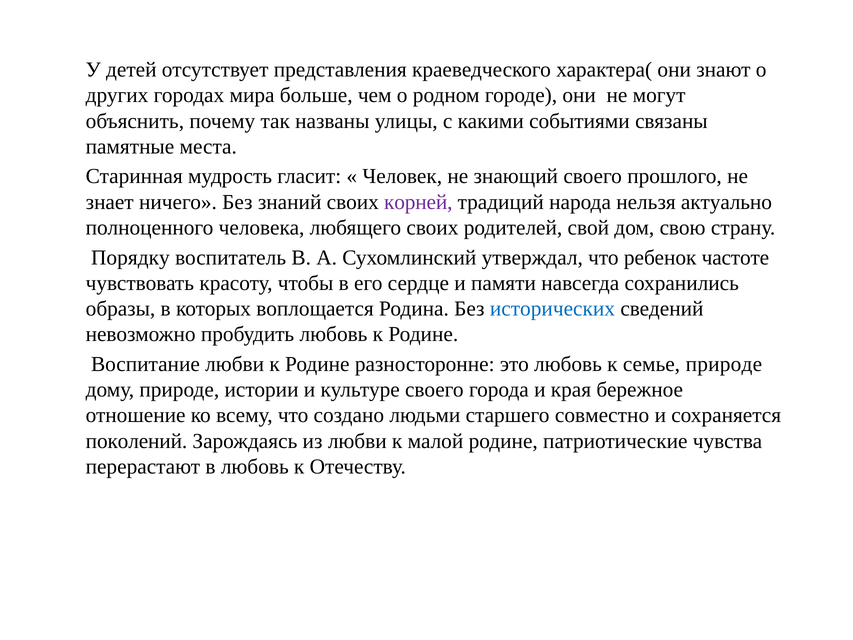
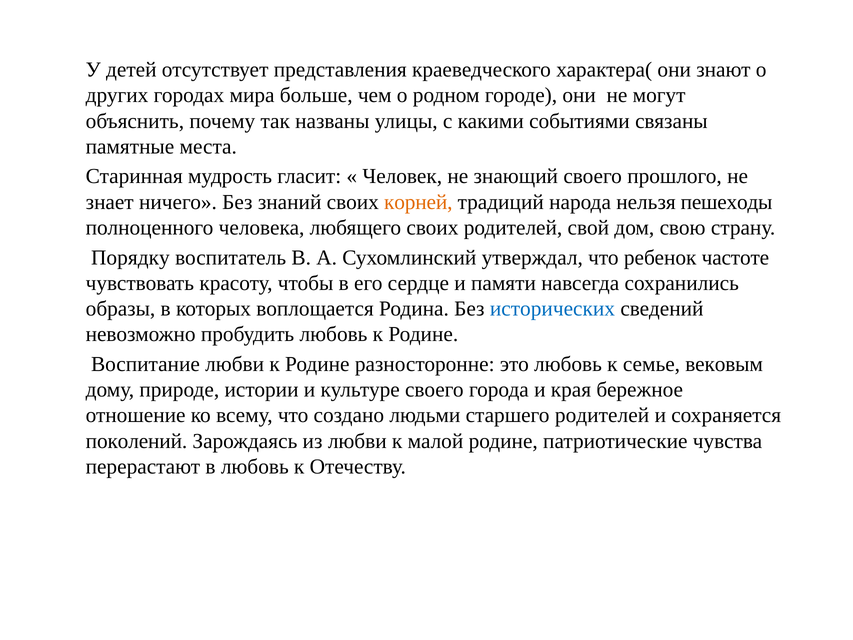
корней colour: purple -> orange
актуально: актуально -> пешеходы
семье природе: природе -> вековым
старшего совместно: совместно -> родителей
